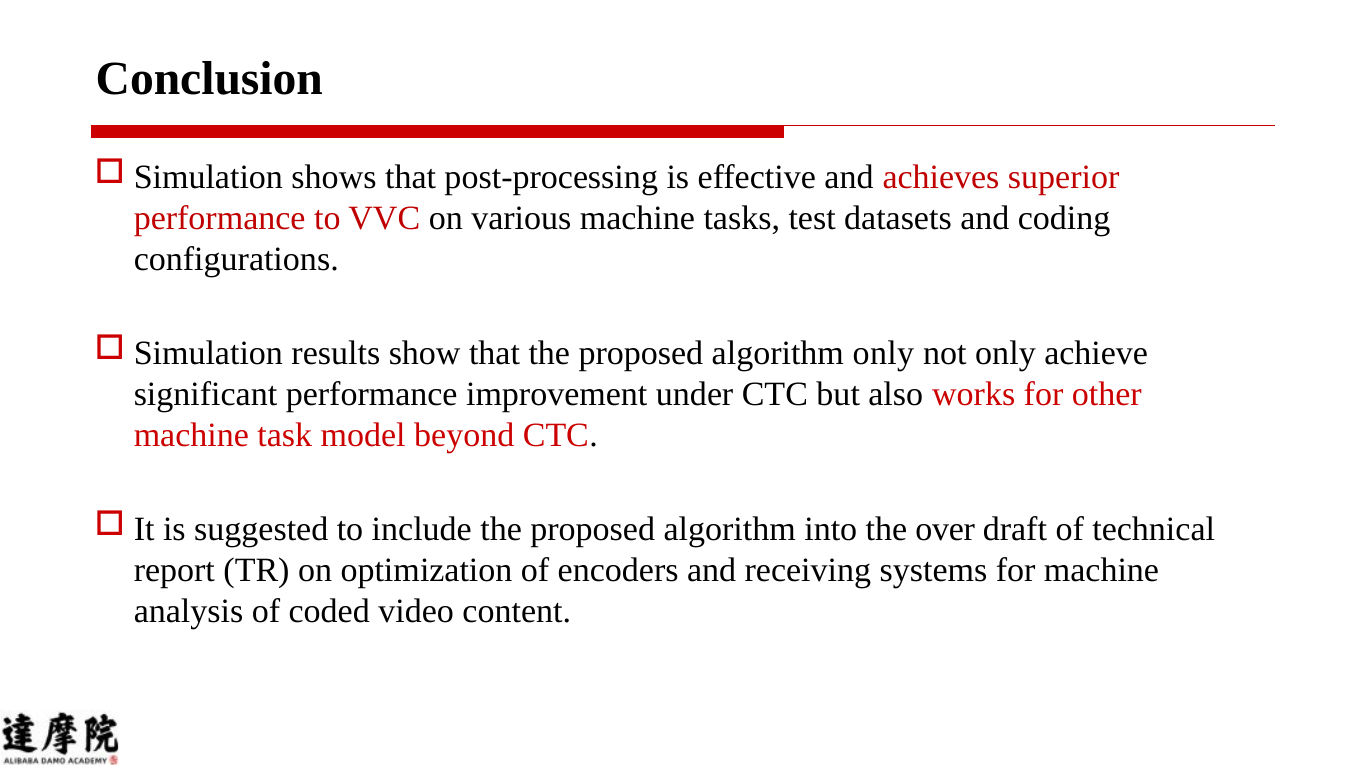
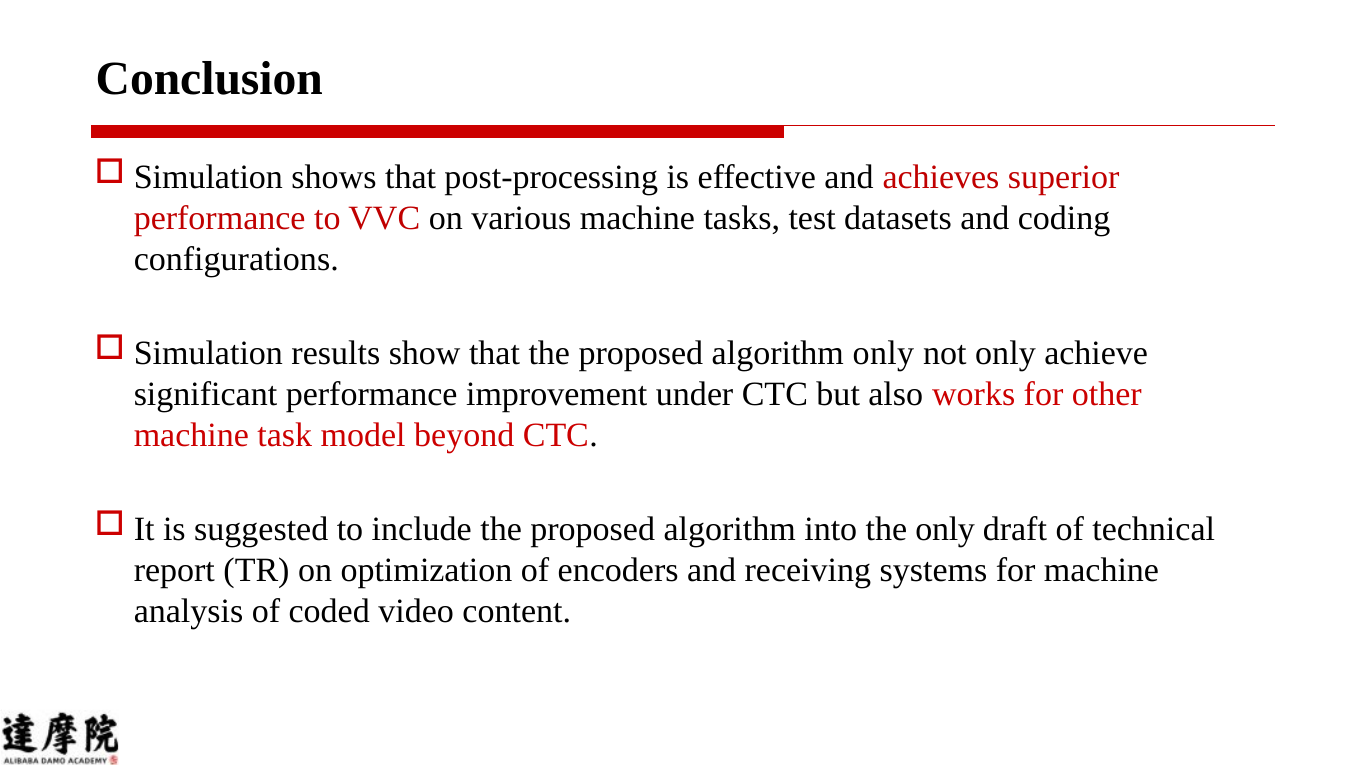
the over: over -> only
